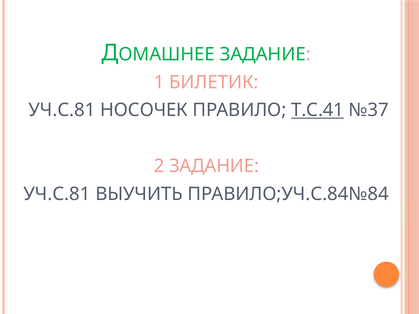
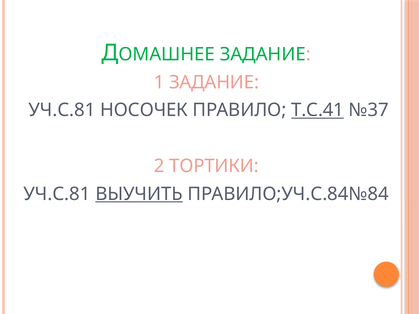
1 БИЛЕТИК: БИЛЕТИК -> ЗАДАНИЕ
2 ЗАДАНИЕ: ЗАДАНИЕ -> ТОРТИКИ
ВЫУЧИТЬ underline: none -> present
